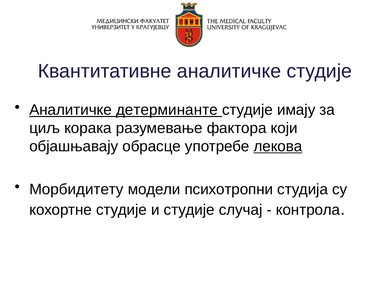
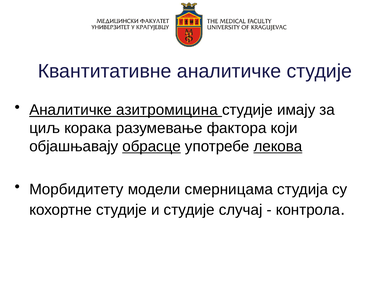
детерминанте: детерминанте -> азитромицина
обрасце underline: none -> present
психотропни: психотропни -> смерницама
